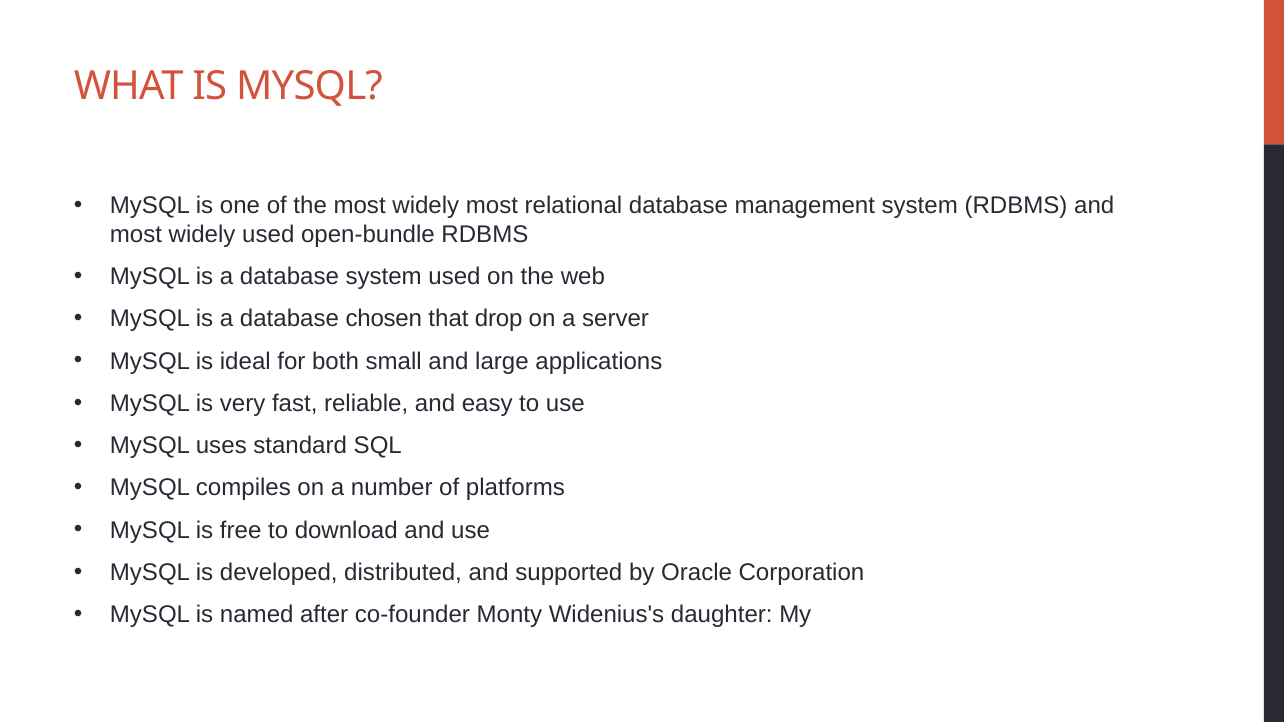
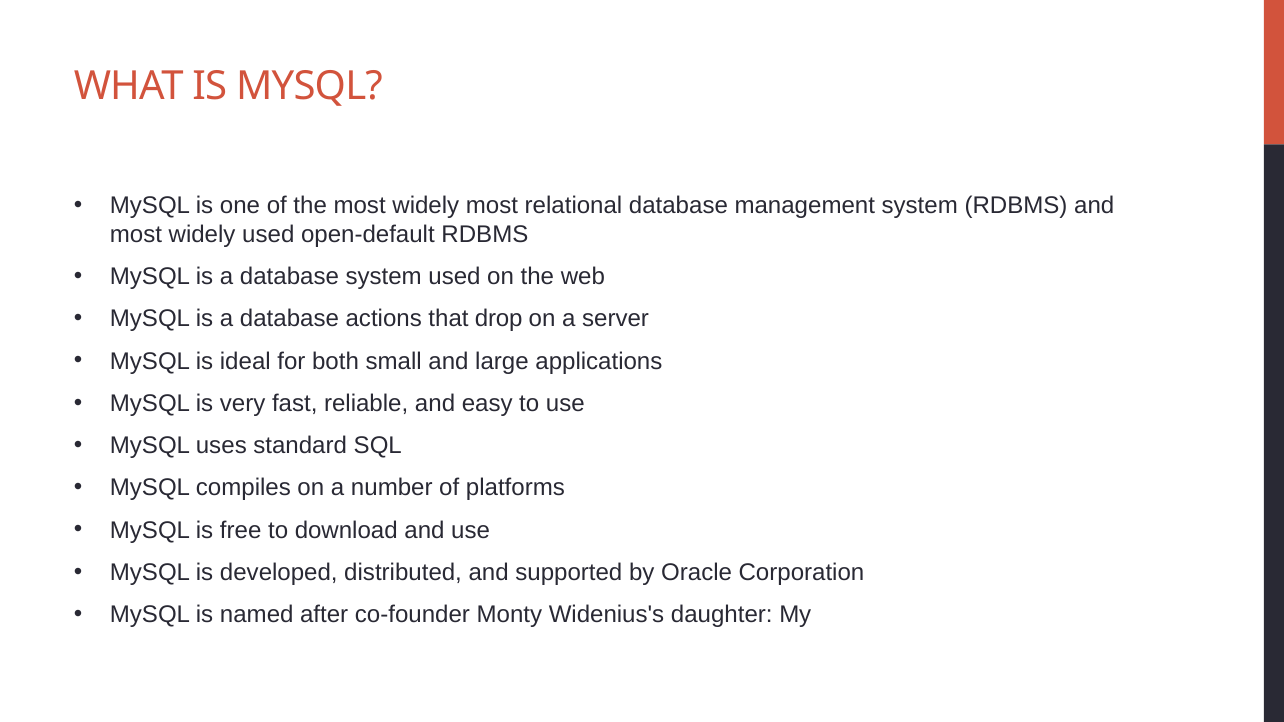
open-bundle: open-bundle -> open-default
chosen: chosen -> actions
